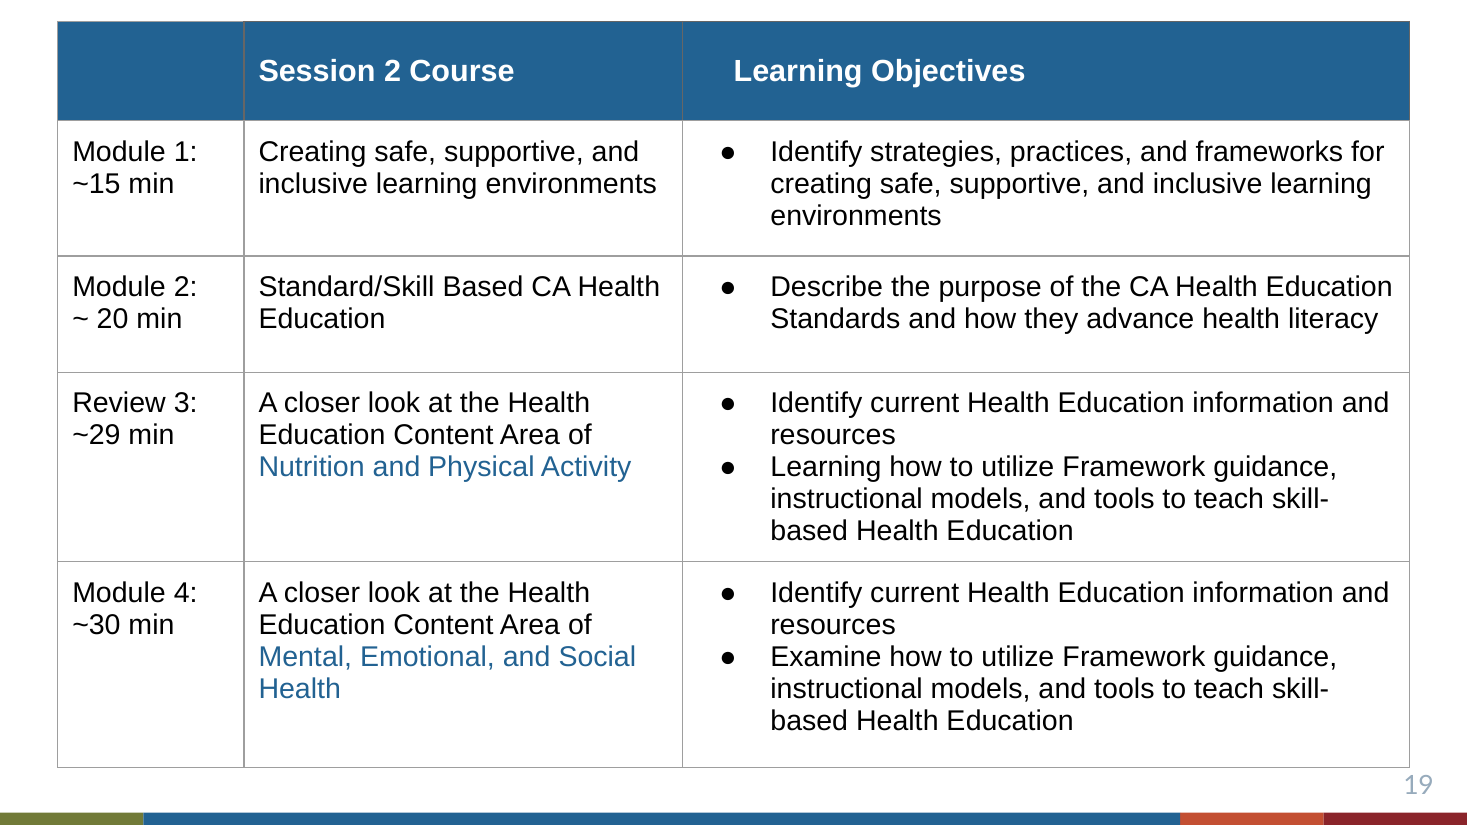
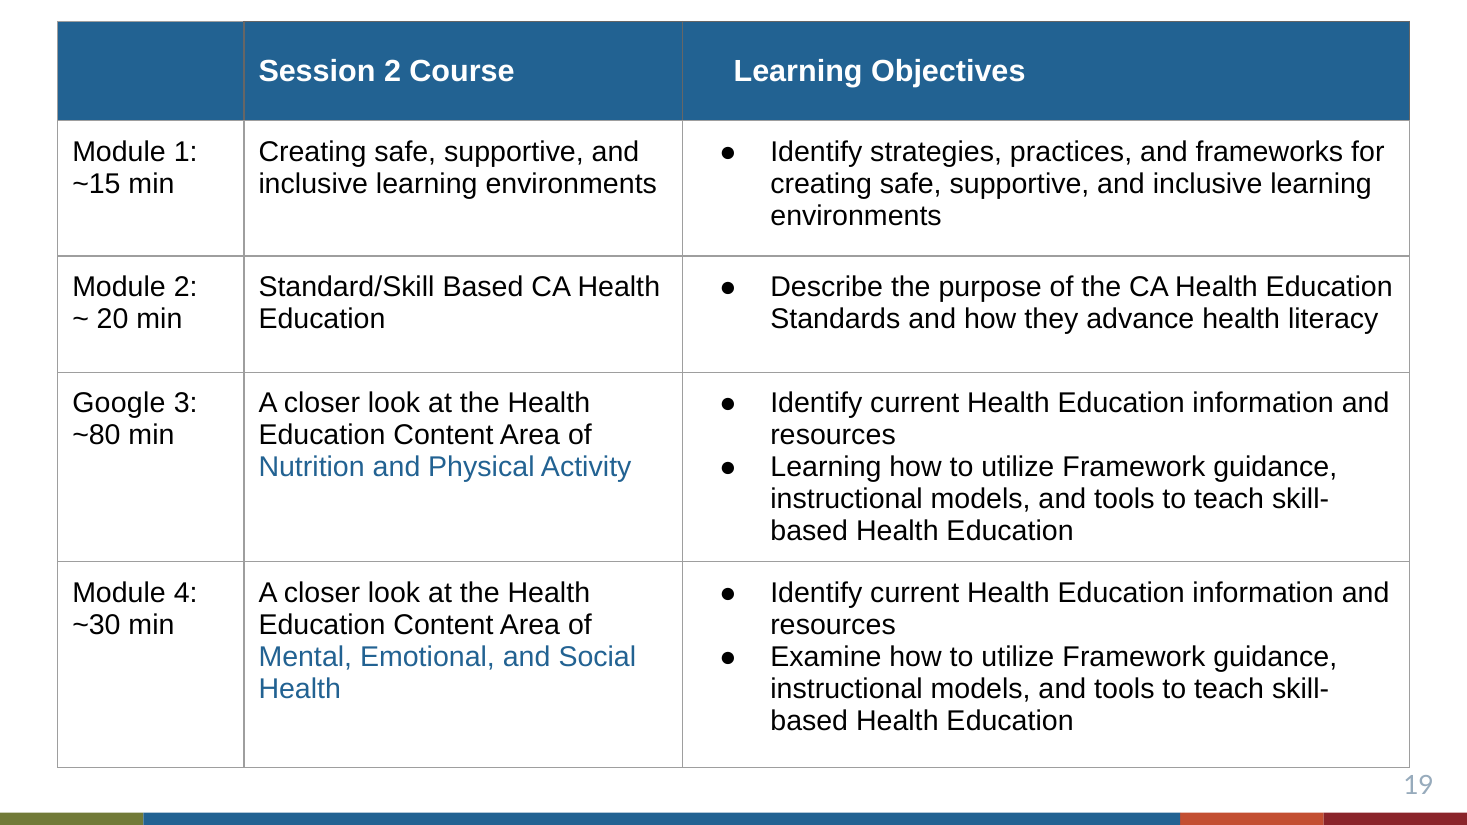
Review: Review -> Google
~29: ~29 -> ~80
